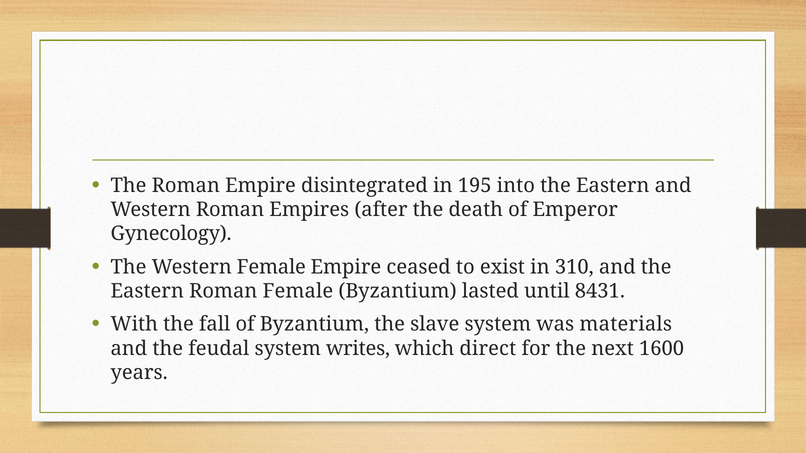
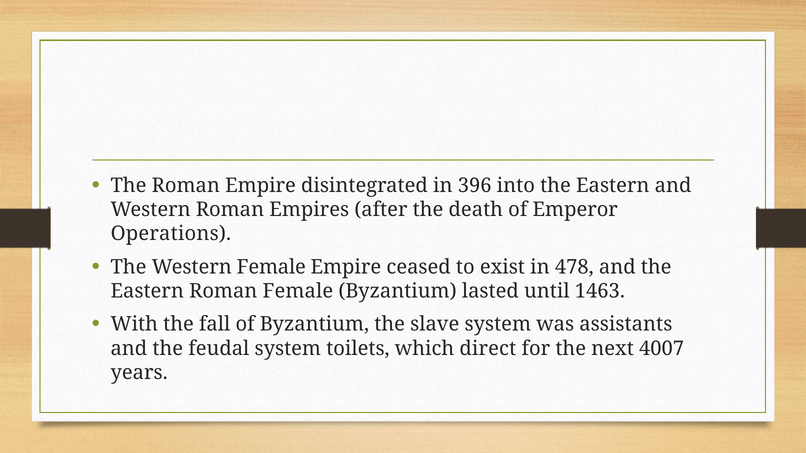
195: 195 -> 396
Gynecology: Gynecology -> Operations
310: 310 -> 478
8431: 8431 -> 1463
materials: materials -> assistants
writes: writes -> toilets
1600: 1600 -> 4007
